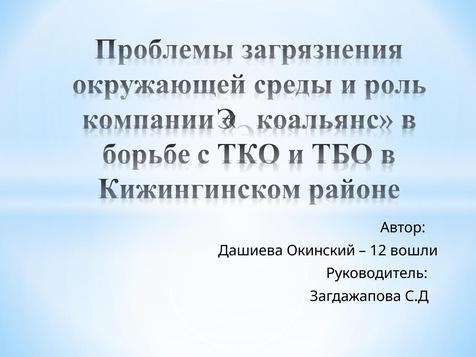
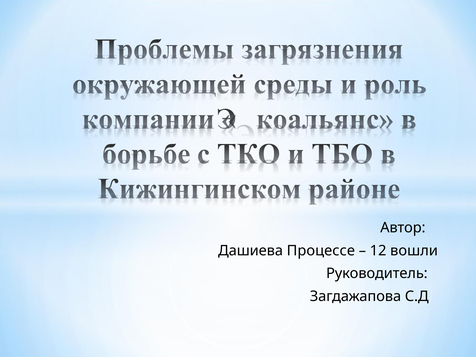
Окинский: Окинский -> Процессе
